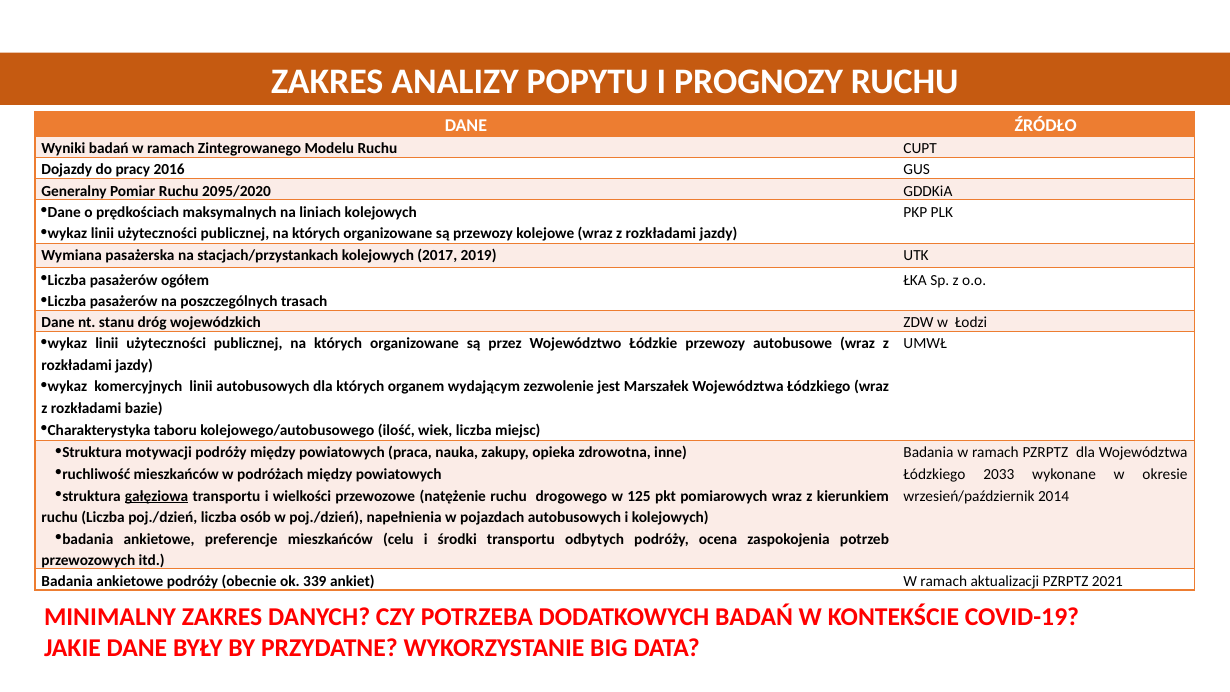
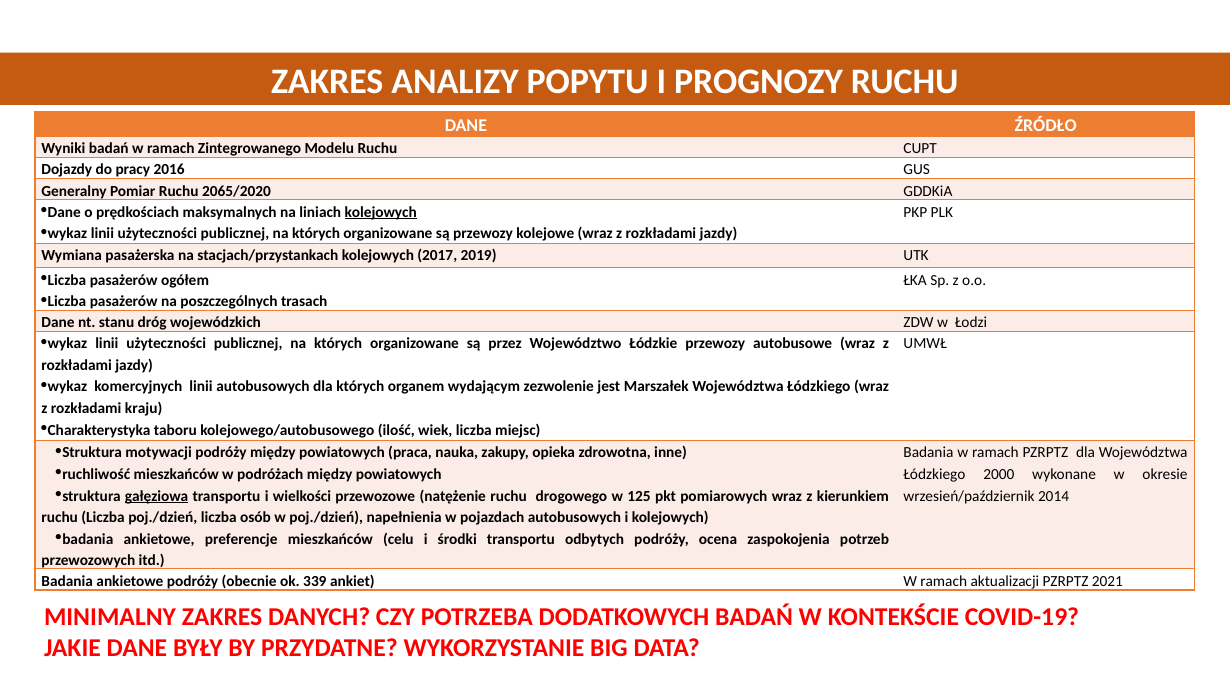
2095/2020: 2095/2020 -> 2065/2020
kolejowych at (381, 212) underline: none -> present
bazie: bazie -> kraju
2033: 2033 -> 2000
